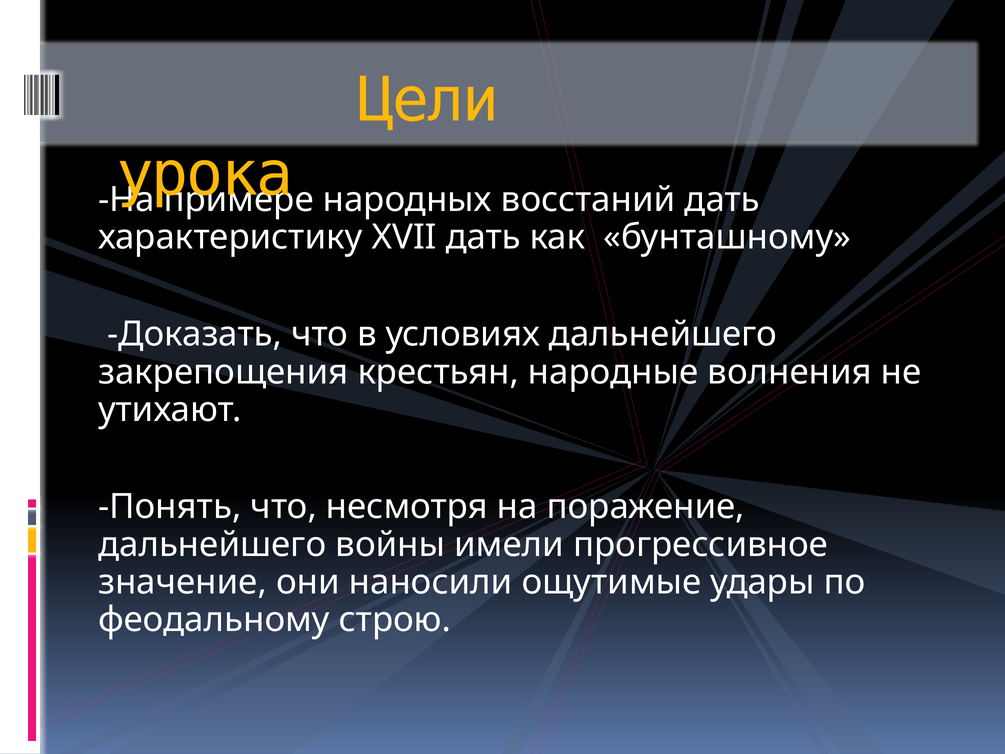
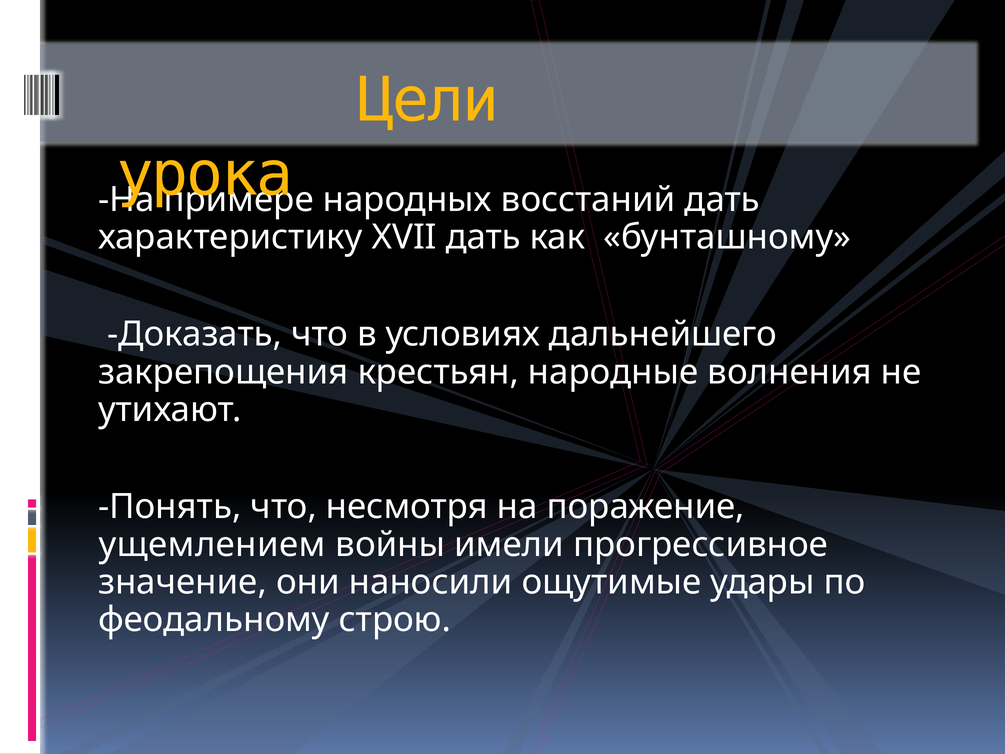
дальнейшего at (212, 544): дальнейшего -> ущемлением
